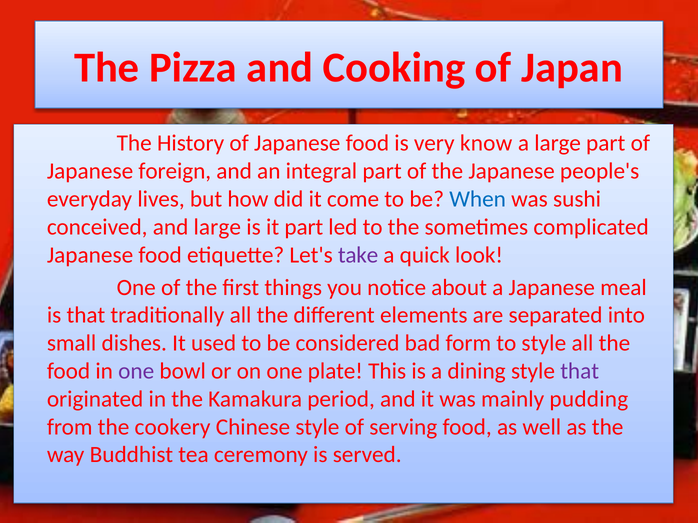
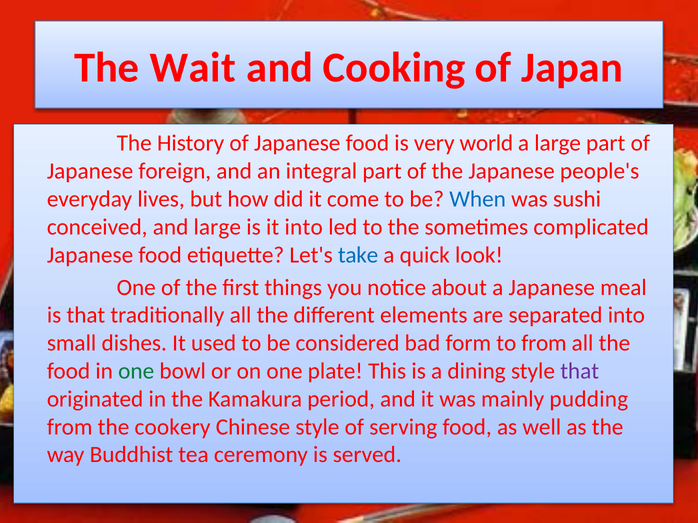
Pizza: Pizza -> Wait
know: know -> world
it part: part -> into
take colour: purple -> blue
to style: style -> from
one at (136, 371) colour: purple -> green
